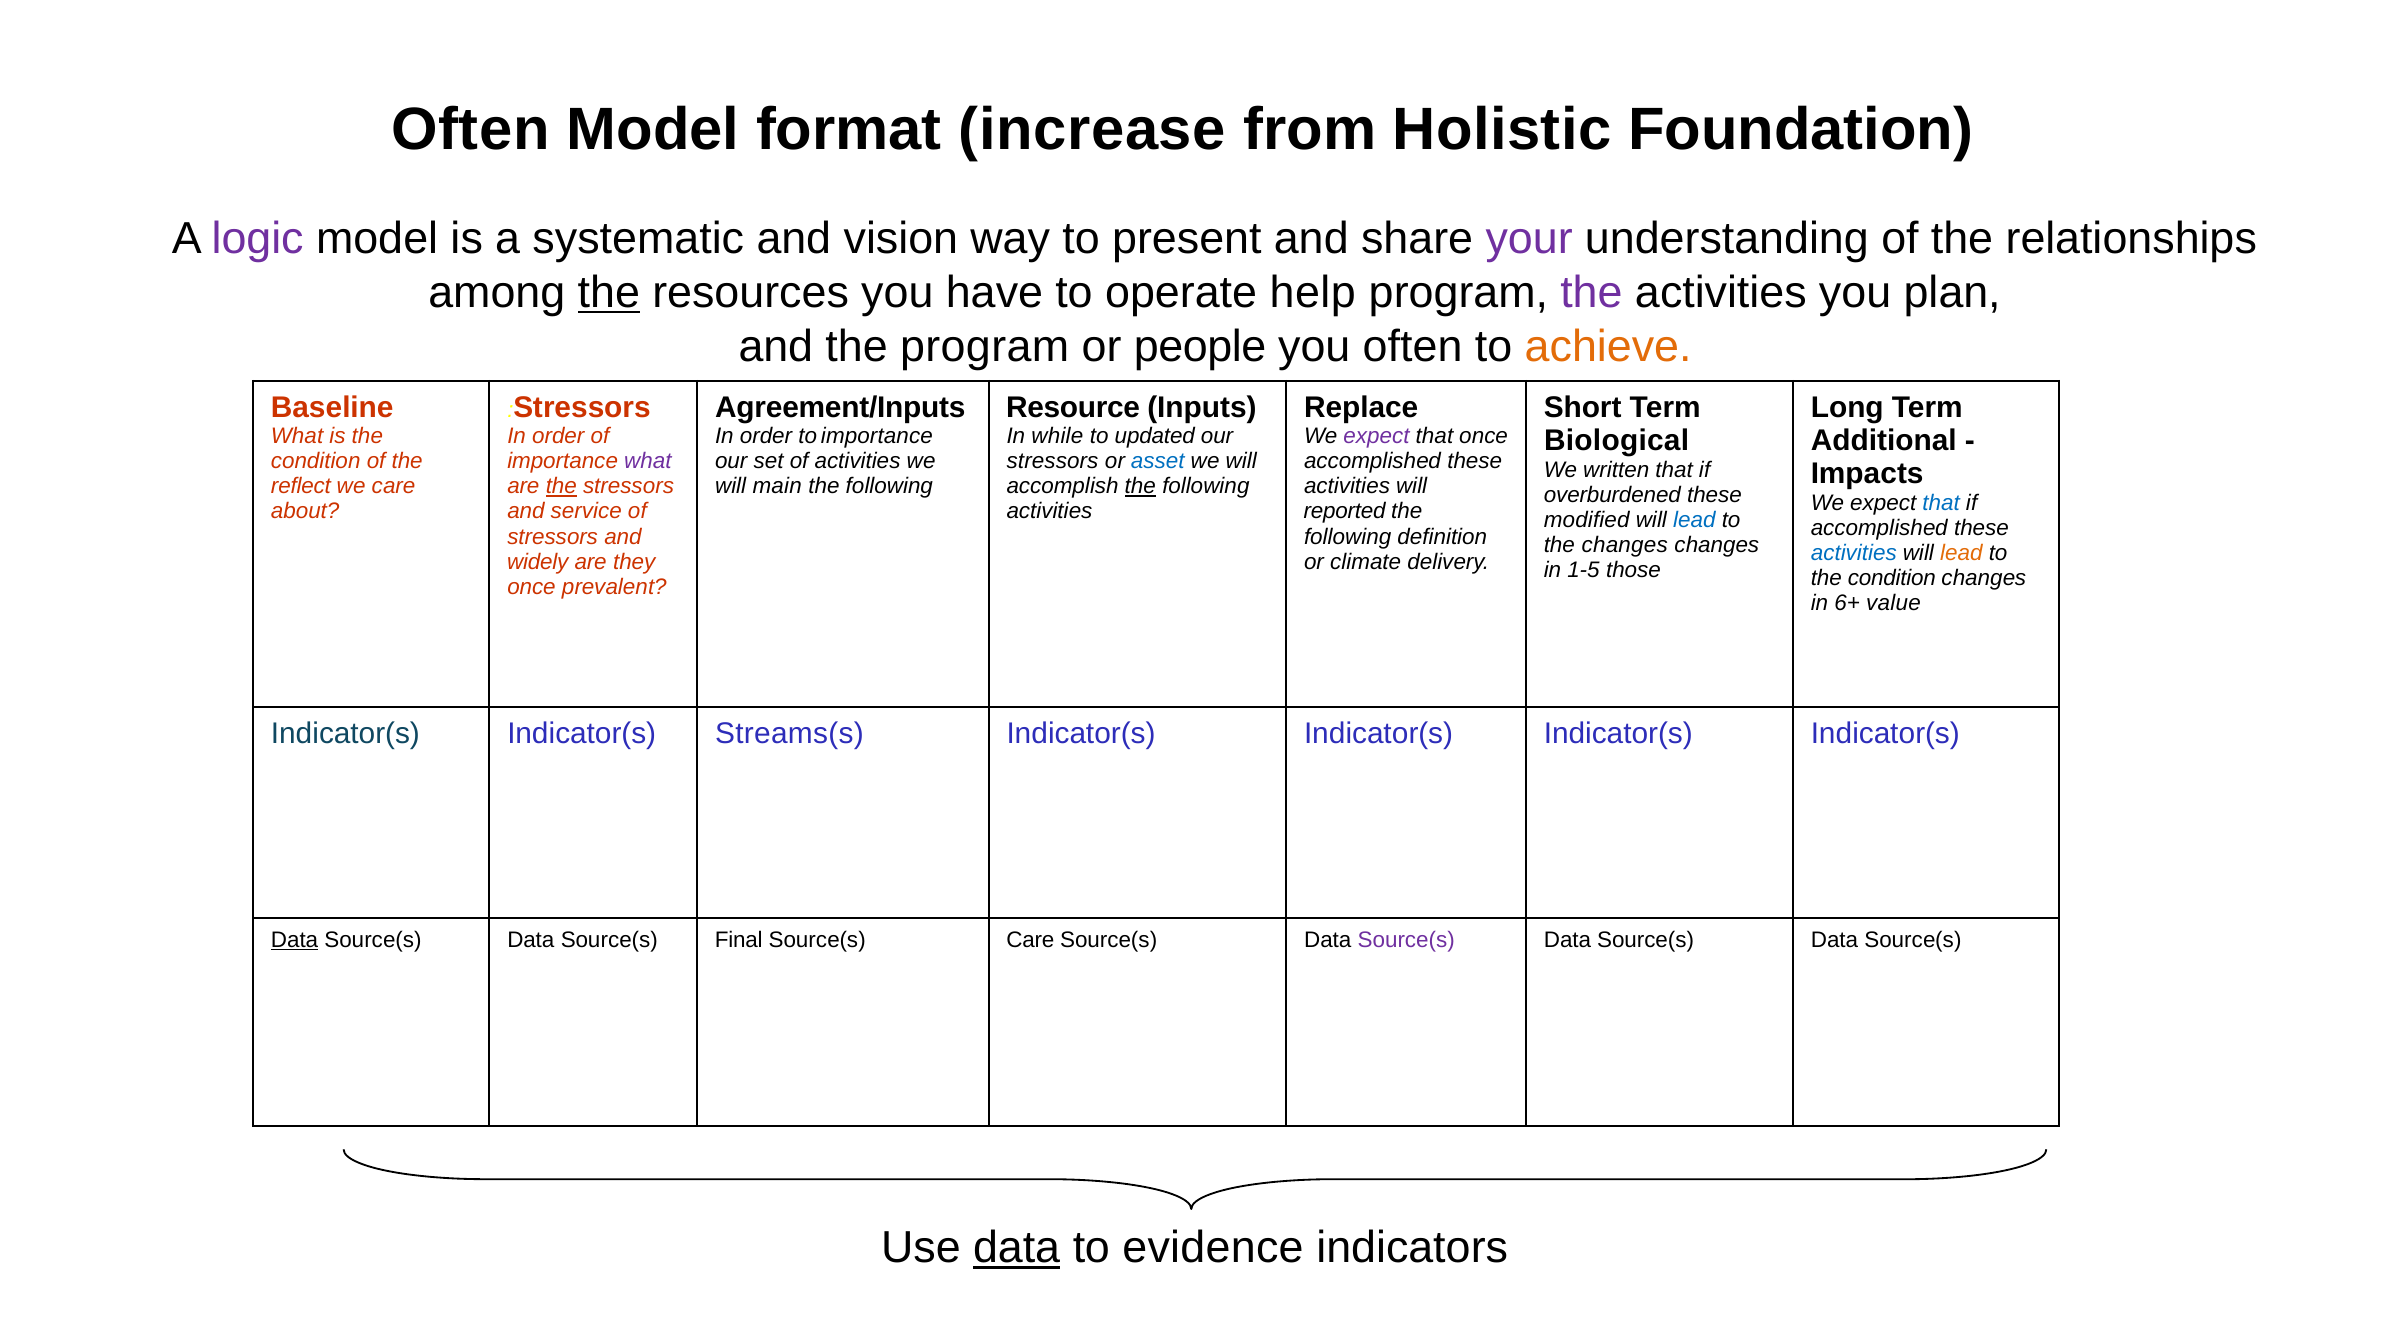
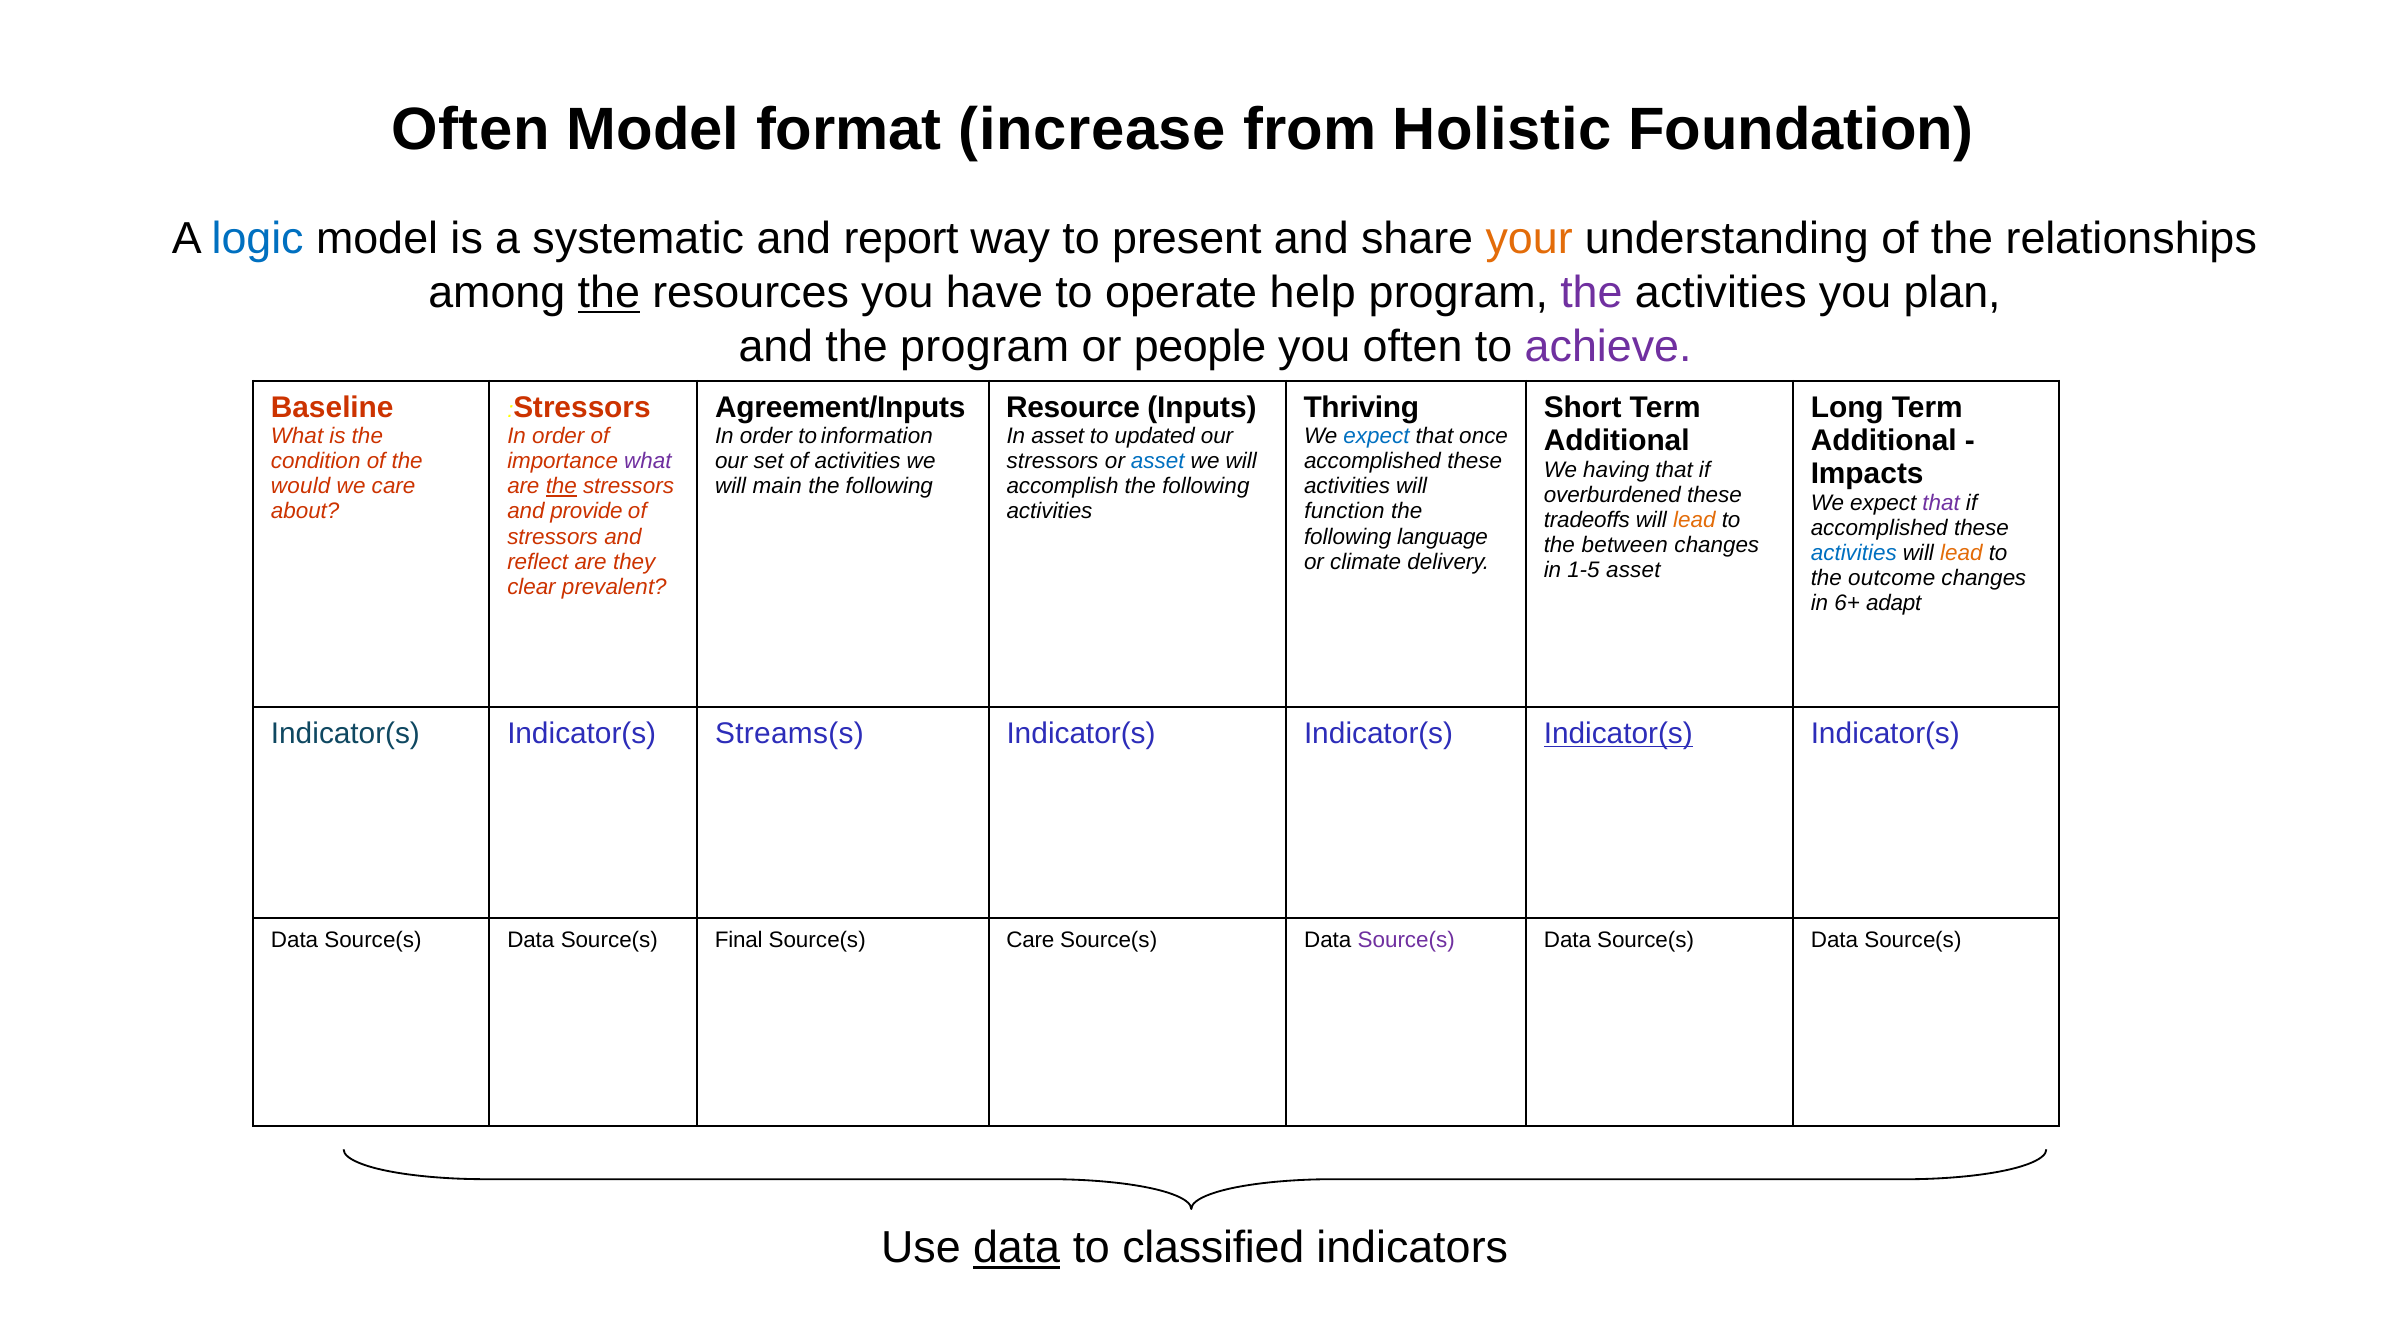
logic colour: purple -> blue
vision: vision -> report
your colour: purple -> orange
achieve colour: orange -> purple
Replace: Replace -> Thriving
to importance: importance -> information
In while: while -> asset
expect at (1376, 436) colour: purple -> blue
Biological at (1617, 441): Biological -> Additional
written: written -> having
reflect: reflect -> would
the at (1140, 487) underline: present -> none
that at (1941, 503) colour: blue -> purple
service: service -> provide
reported: reported -> function
modified: modified -> tradeoffs
lead at (1694, 520) colour: blue -> orange
definition: definition -> language
the changes: changes -> between
widely: widely -> reflect
1-5 those: those -> asset
condition at (1892, 579): condition -> outcome
once at (531, 587): once -> clear
value: value -> adapt
Indicator(s at (1618, 734) underline: none -> present
Data at (295, 940) underline: present -> none
evidence: evidence -> classified
